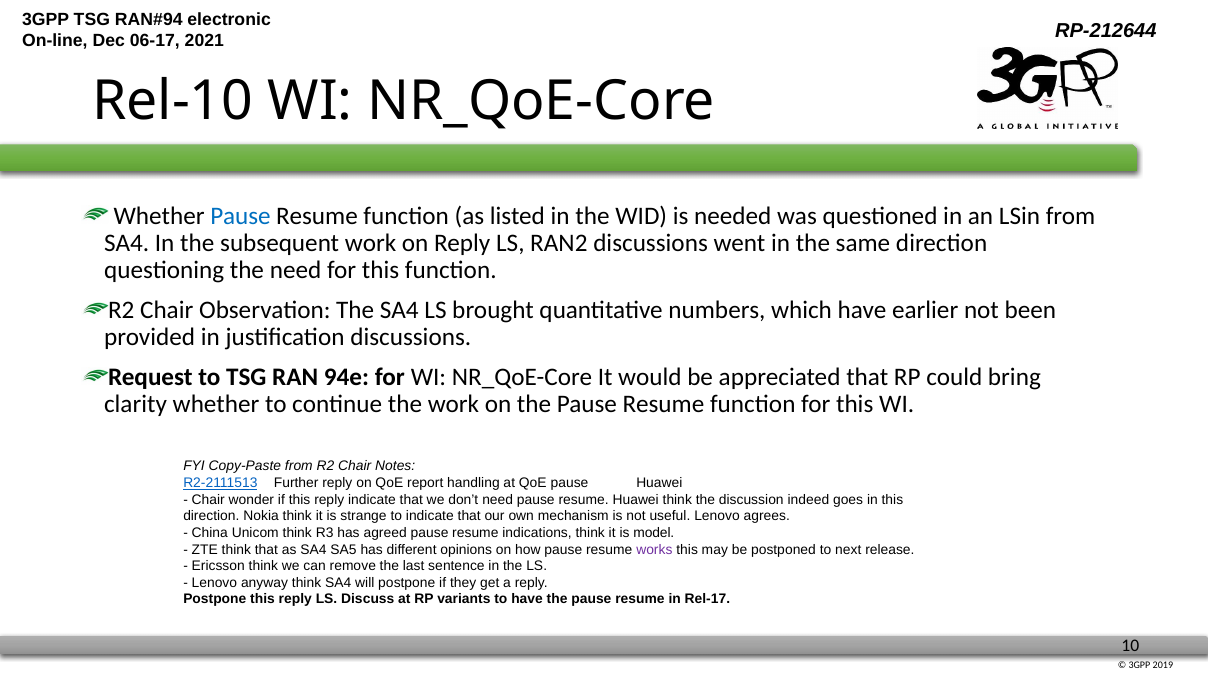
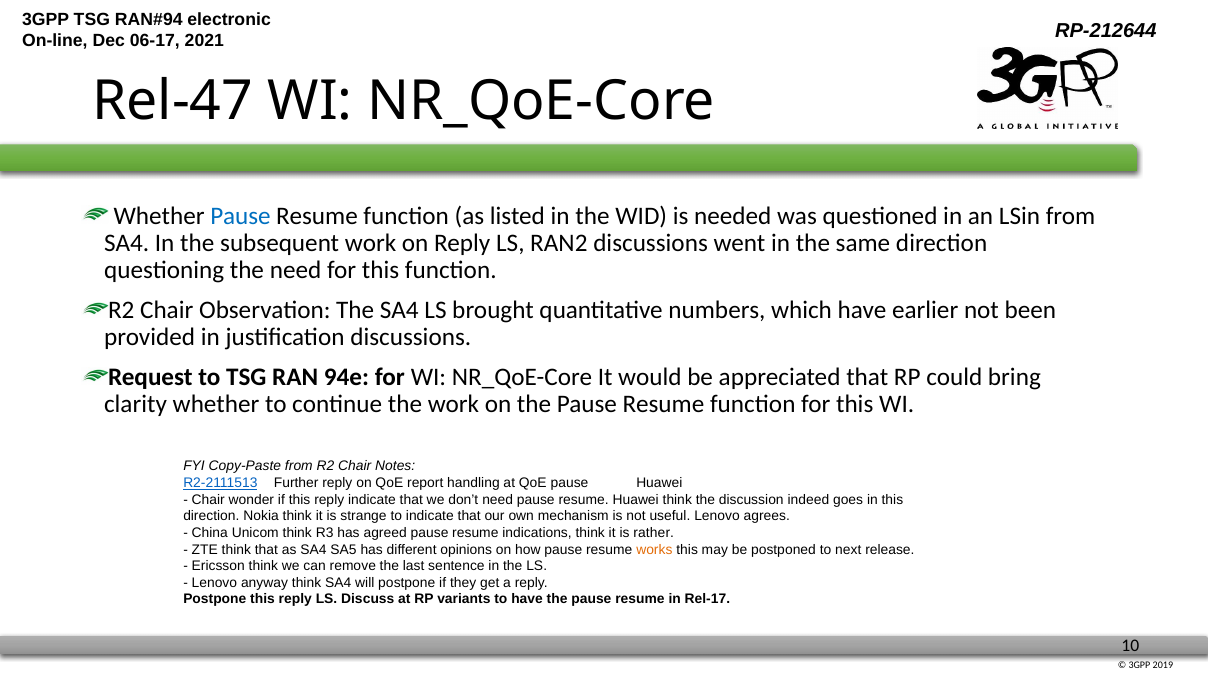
Rel-10: Rel-10 -> Rel-47
model: model -> rather
works colour: purple -> orange
